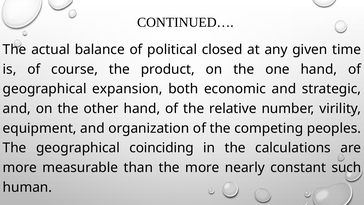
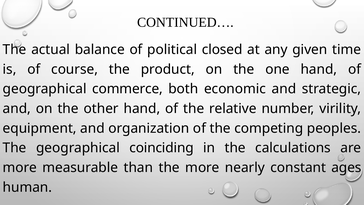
expansion: expansion -> commerce
such: such -> ages
